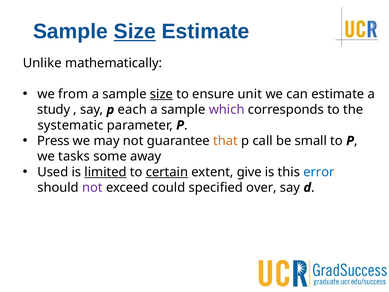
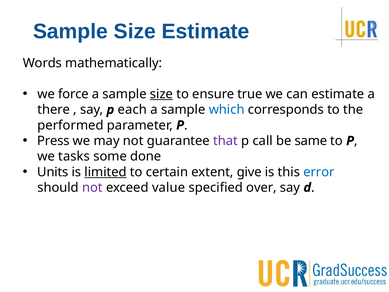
Size at (135, 31) underline: present -> none
Unlike: Unlike -> Words
from: from -> force
unit: unit -> true
study: study -> there
which colour: purple -> blue
systematic: systematic -> performed
that colour: orange -> purple
small: small -> same
away: away -> done
Used: Used -> Units
certain underline: present -> none
could: could -> value
